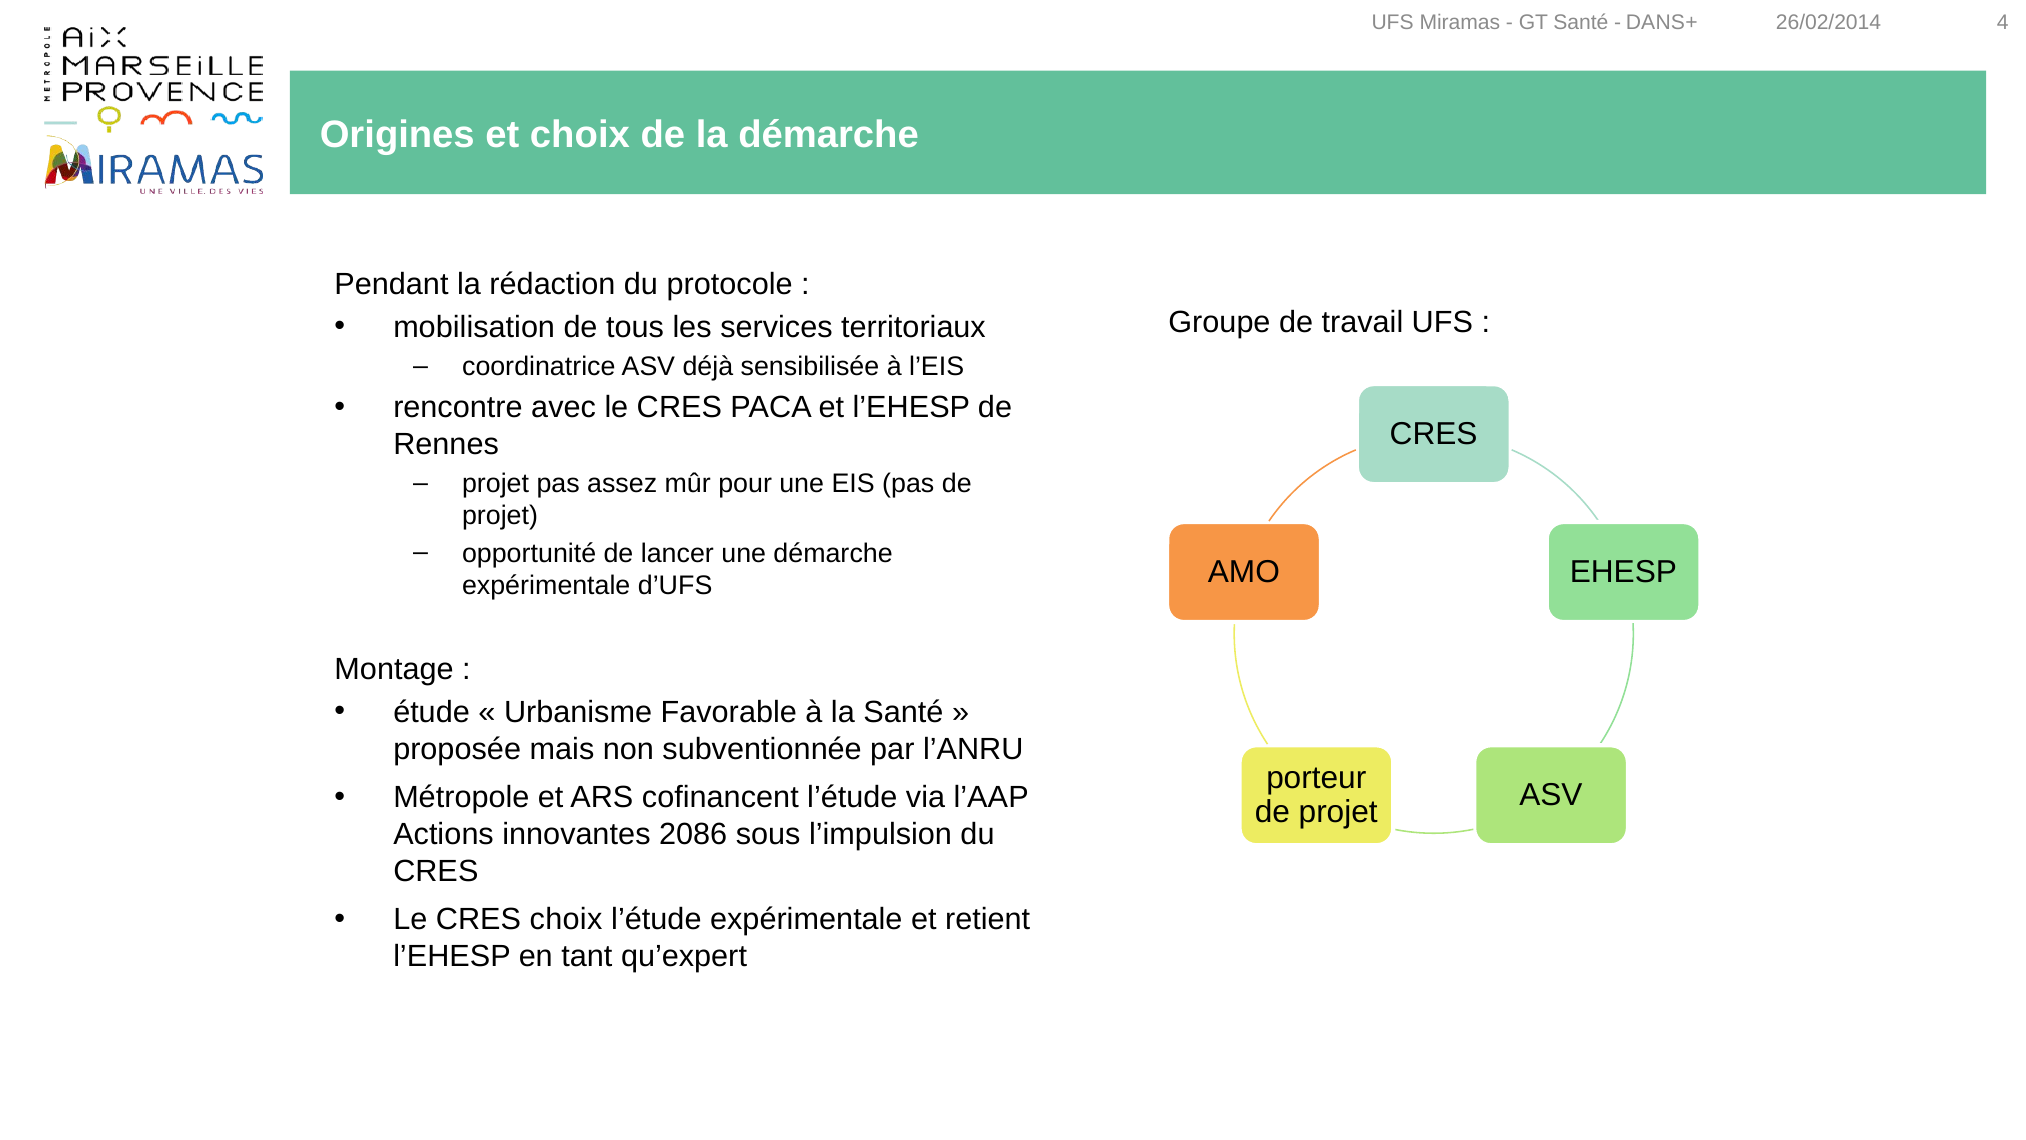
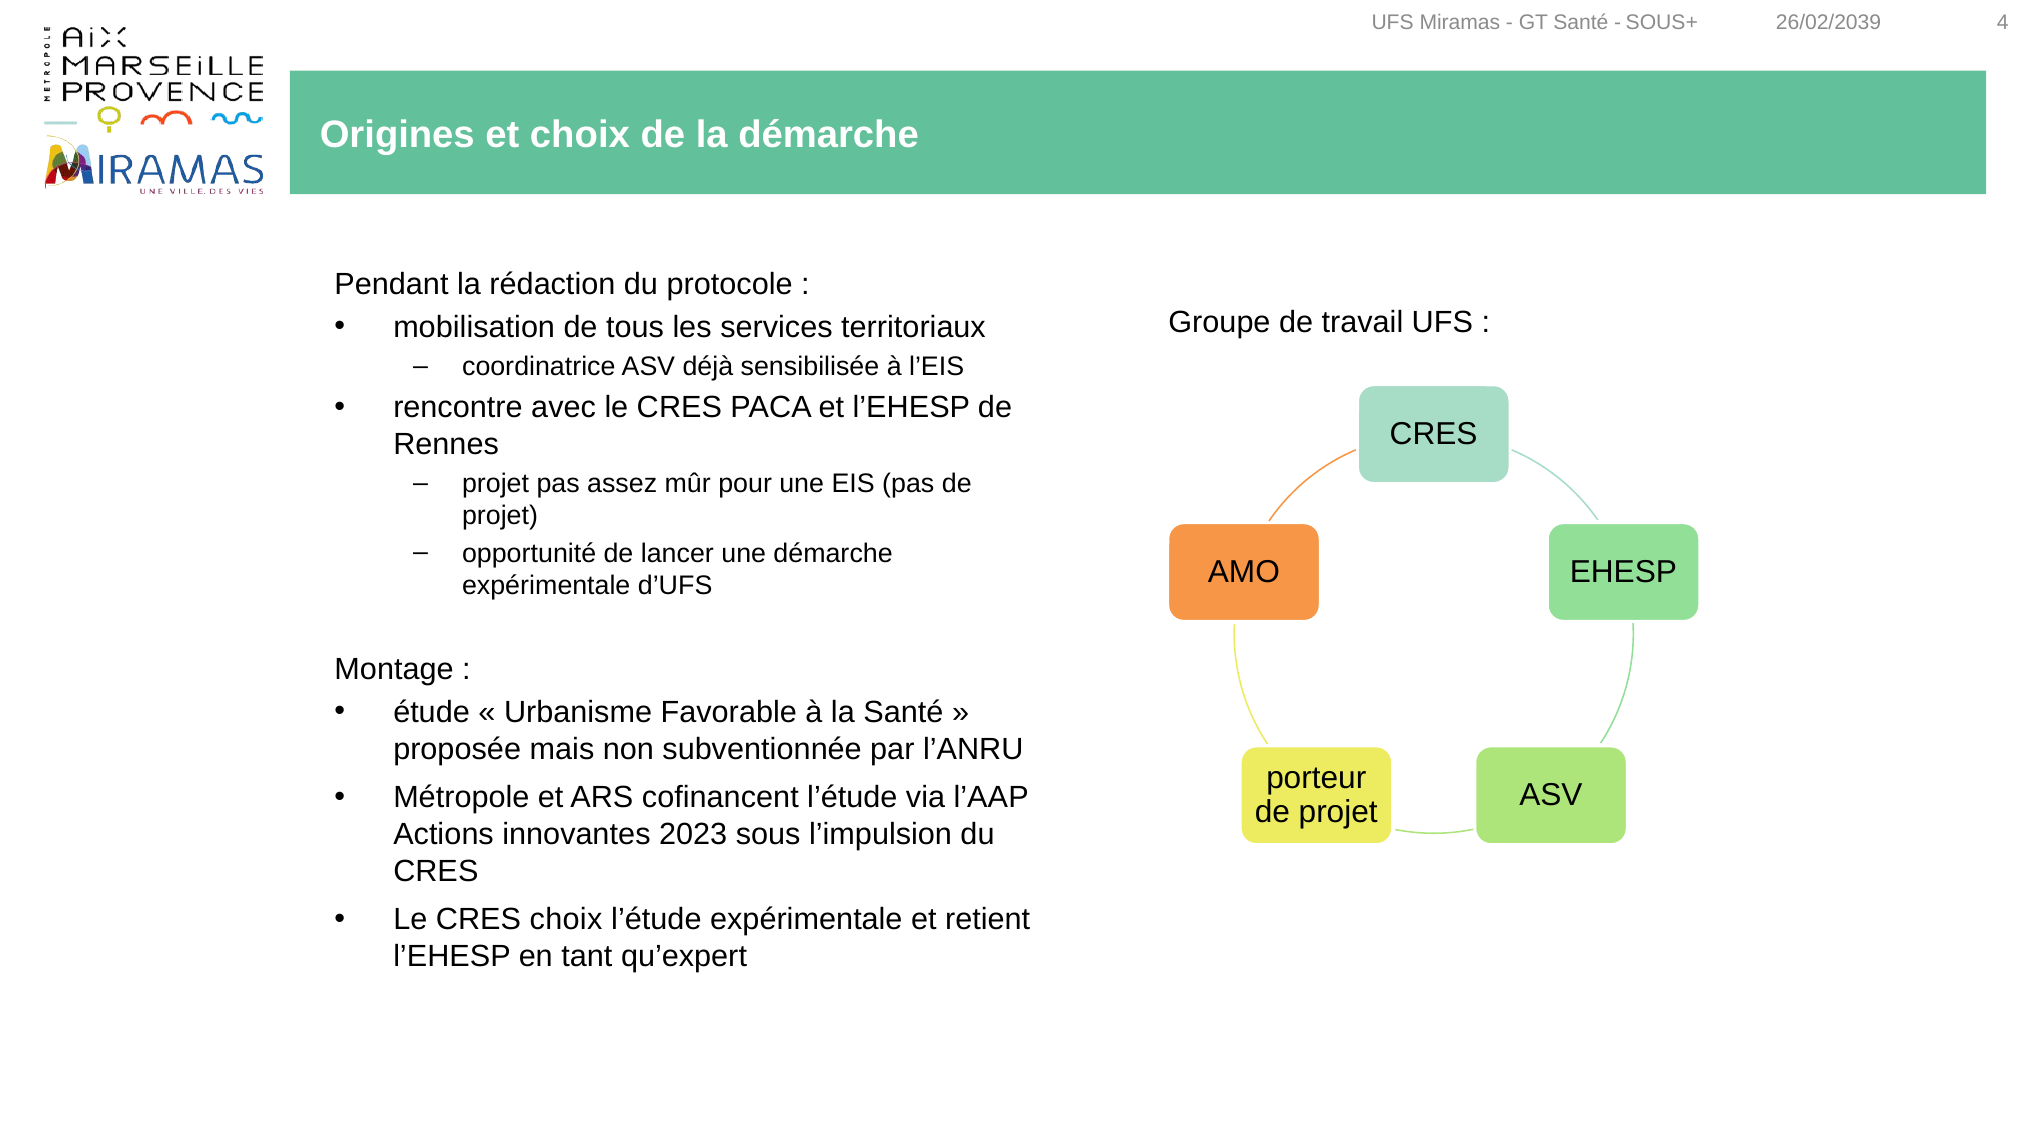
DANS+: DANS+ -> SOUS+
26/02/2014: 26/02/2014 -> 26/02/2039
2086: 2086 -> 2023
